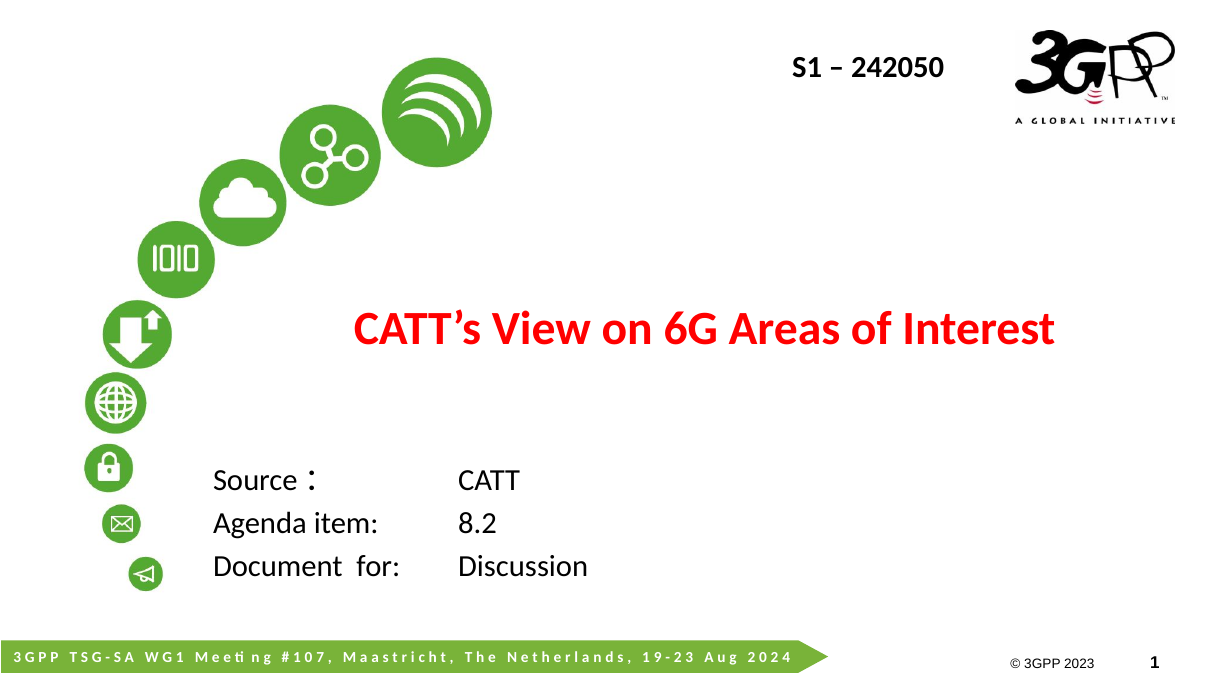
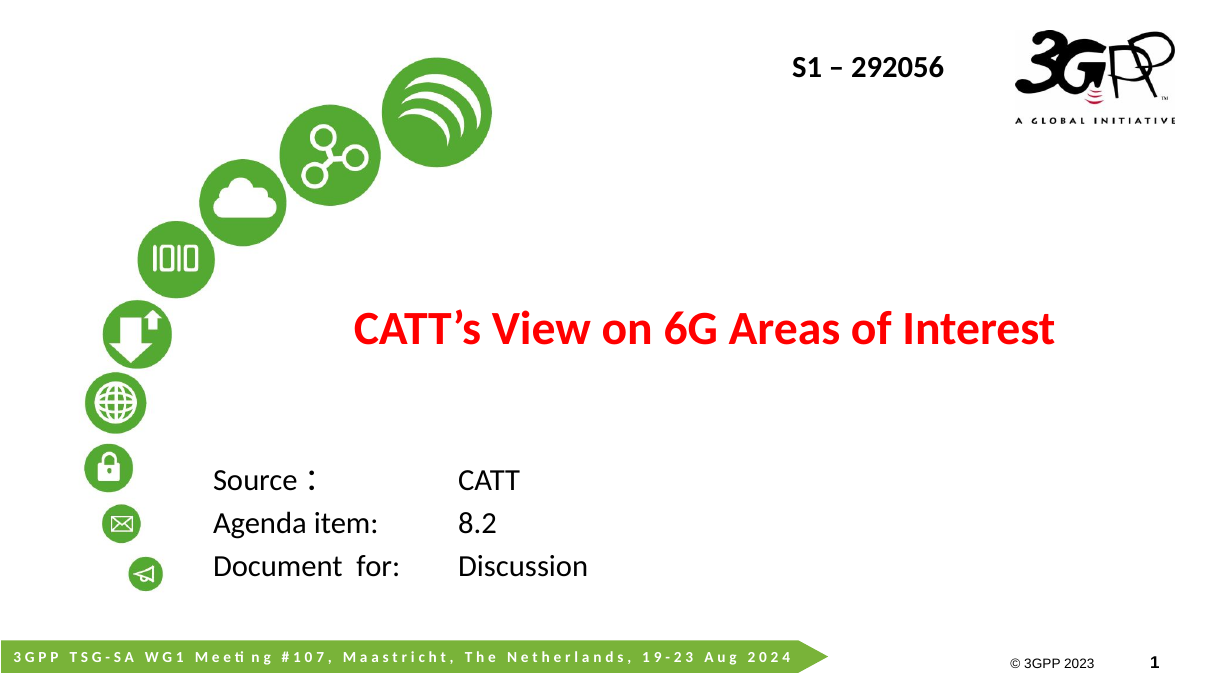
242050: 242050 -> 292056
